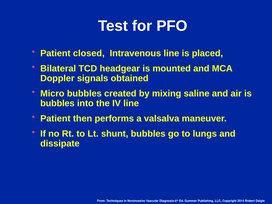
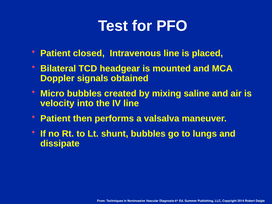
bubbles at (57, 103): bubbles -> velocity
